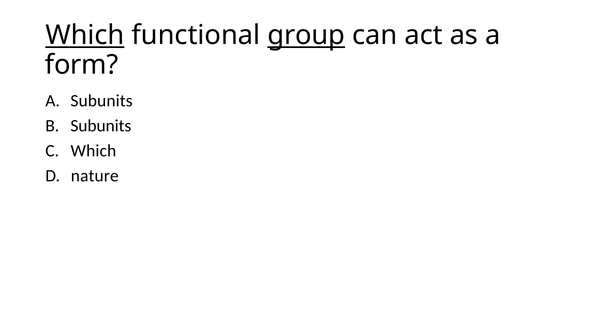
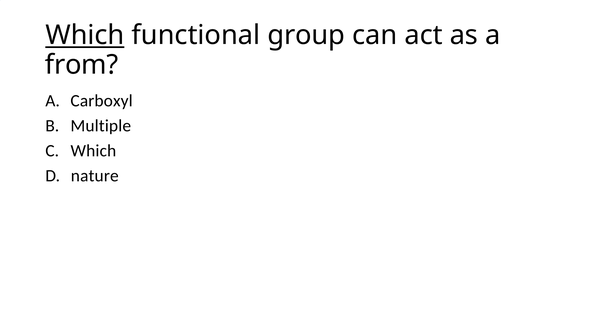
group underline: present -> none
form: form -> from
A Subunits: Subunits -> Carboxyl
Subunits at (101, 126): Subunits -> Multiple
